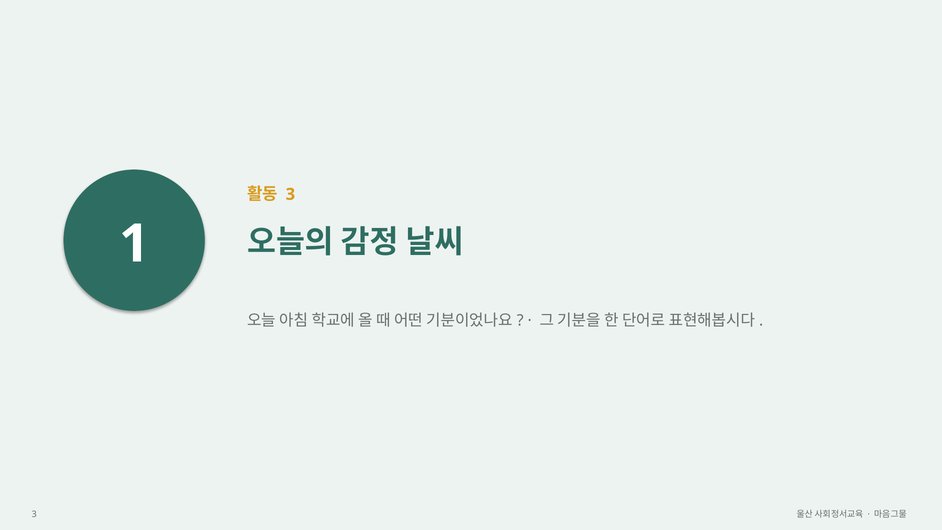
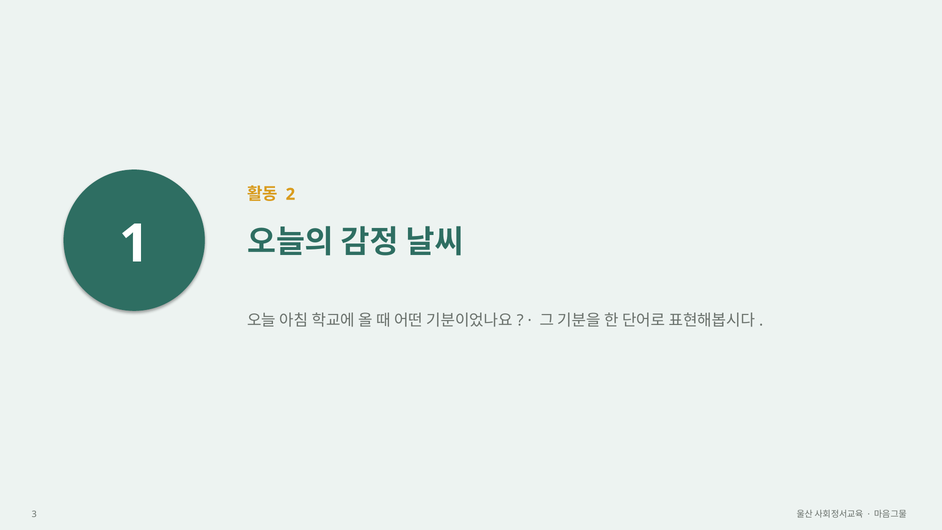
3 at (290, 194): 3 -> 2
